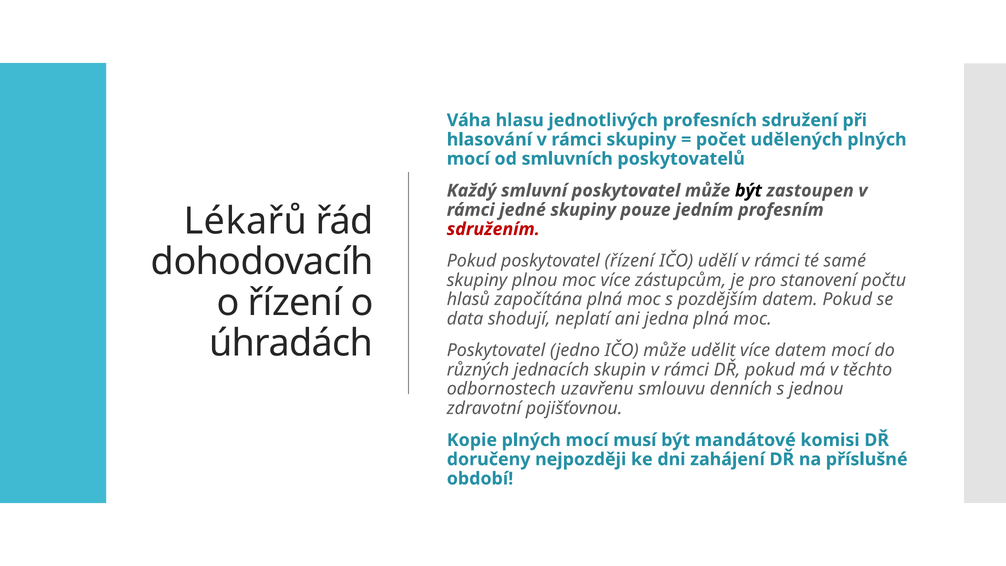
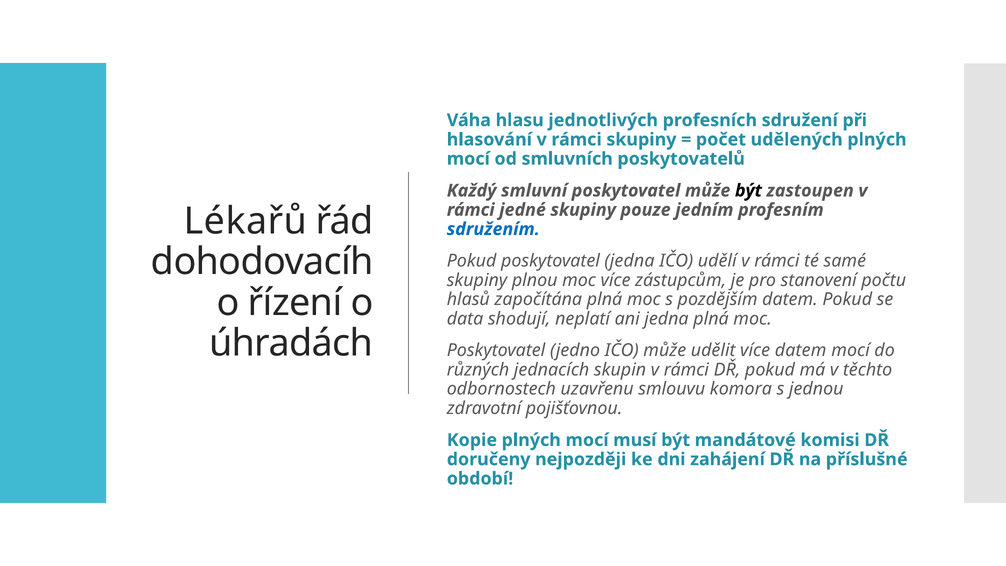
sdružením colour: red -> blue
poskytovatel řízení: řízení -> jedna
denních: denních -> komora
